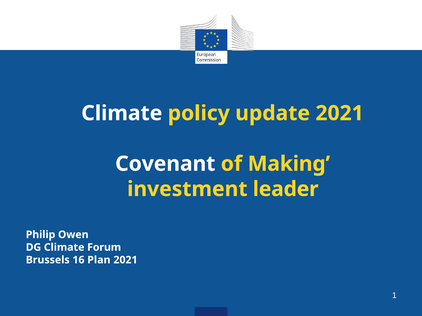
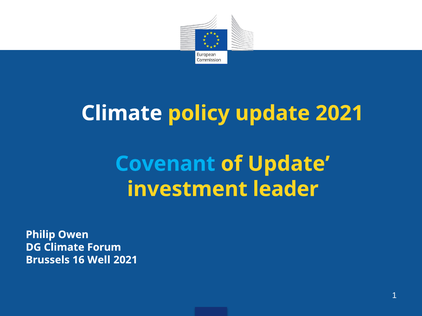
Covenant colour: white -> light blue
of Making: Making -> Update
Plan: Plan -> Well
